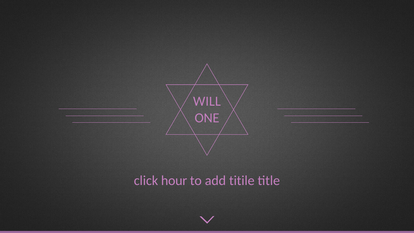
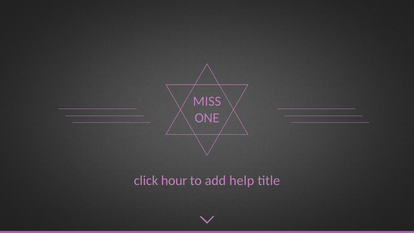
WILL: WILL -> MISS
titile: titile -> help
